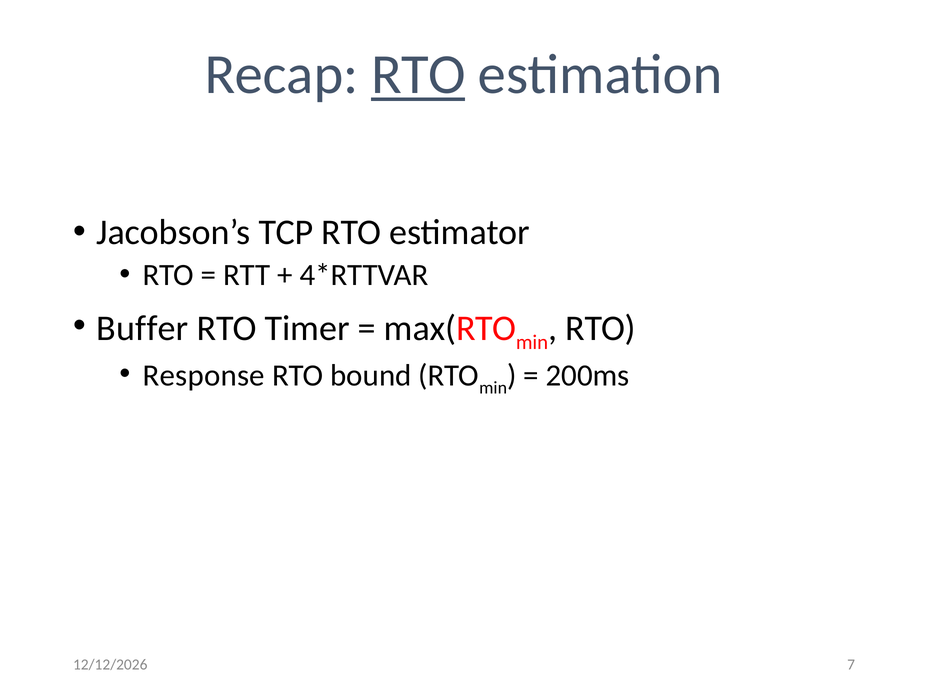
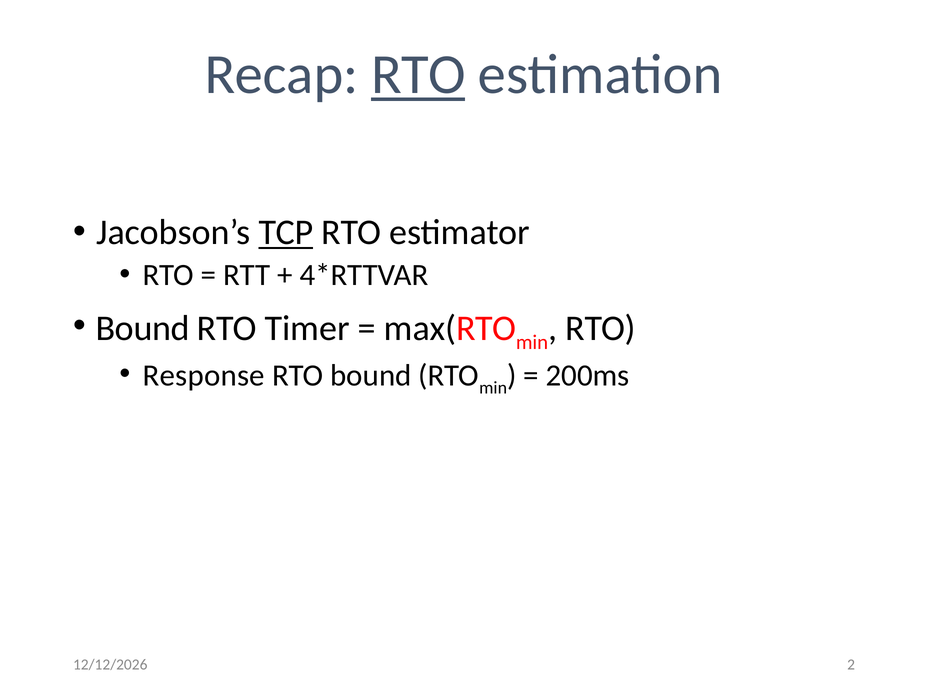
TCP underline: none -> present
Buffer at (142, 328): Buffer -> Bound
7: 7 -> 2
